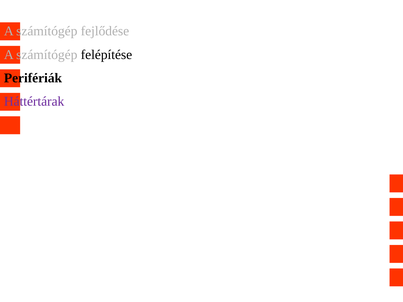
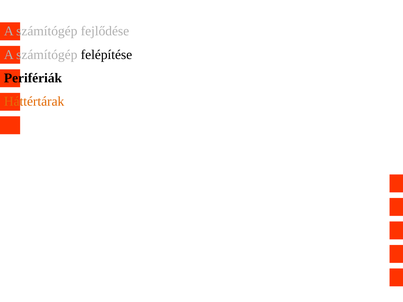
Háttértárak colour: purple -> orange
